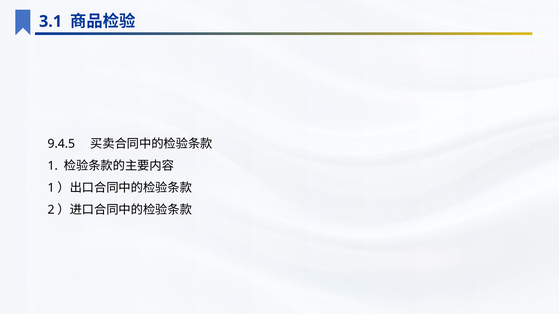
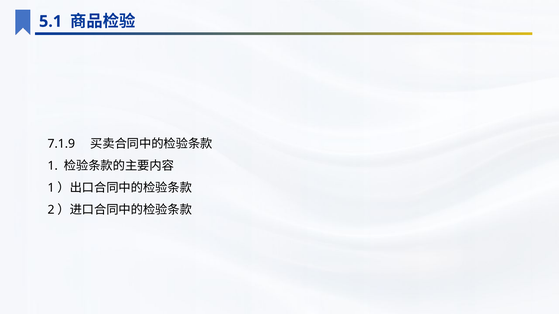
3.1: 3.1 -> 5.1
9.4.5: 9.4.5 -> 7.1.9
